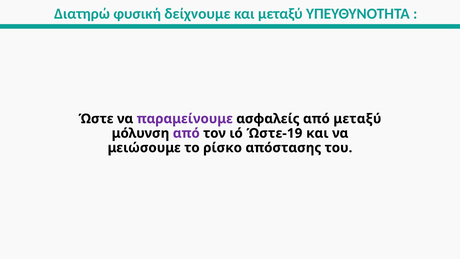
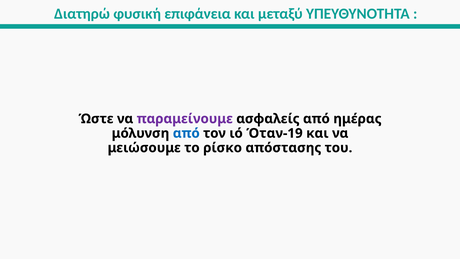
δείχνουμε: δείχνουμε -> επιφάνεια
από μεταξύ: μεταξύ -> ημέρας
από at (186, 133) colour: purple -> blue
Ώστε-19: Ώστε-19 -> Όταν-19
